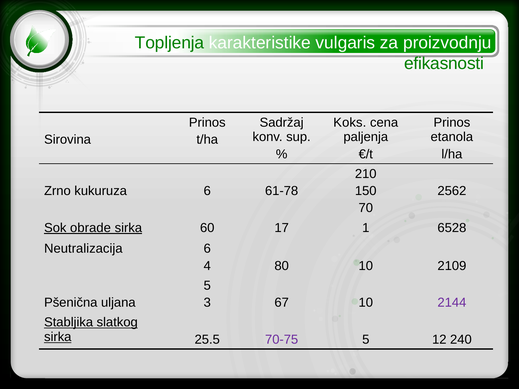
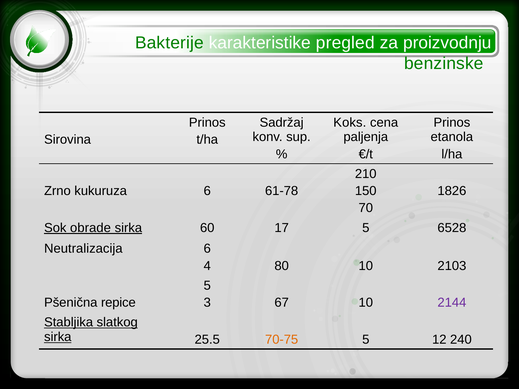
Topljenja: Topljenja -> Bakterije
vulgaris: vulgaris -> pregled
efikasnosti: efikasnosti -> benzinske
2562: 2562 -> 1826
17 1: 1 -> 5
2109: 2109 -> 2103
uljana: uljana -> repice
70-75 colour: purple -> orange
